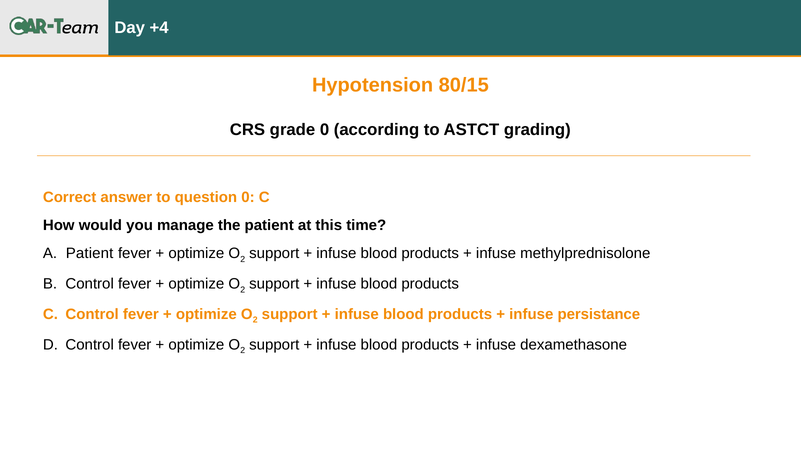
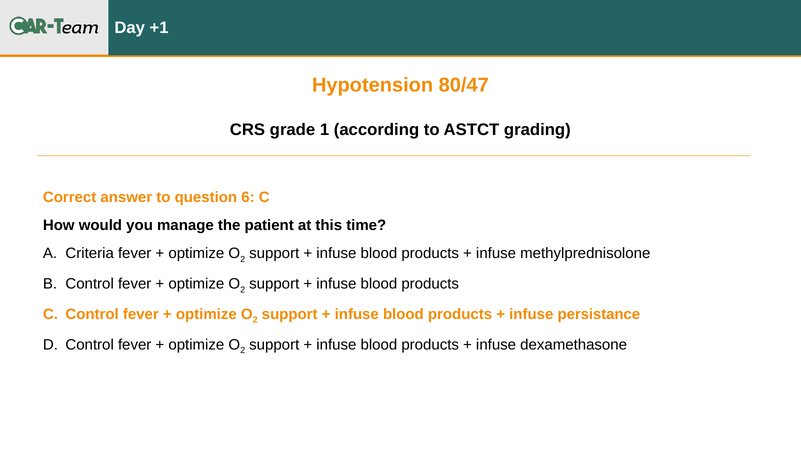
+4: +4 -> +1
80/15: 80/15 -> 80/47
grade 0: 0 -> 1
question 0: 0 -> 6
Patient at (90, 254): Patient -> Criteria
